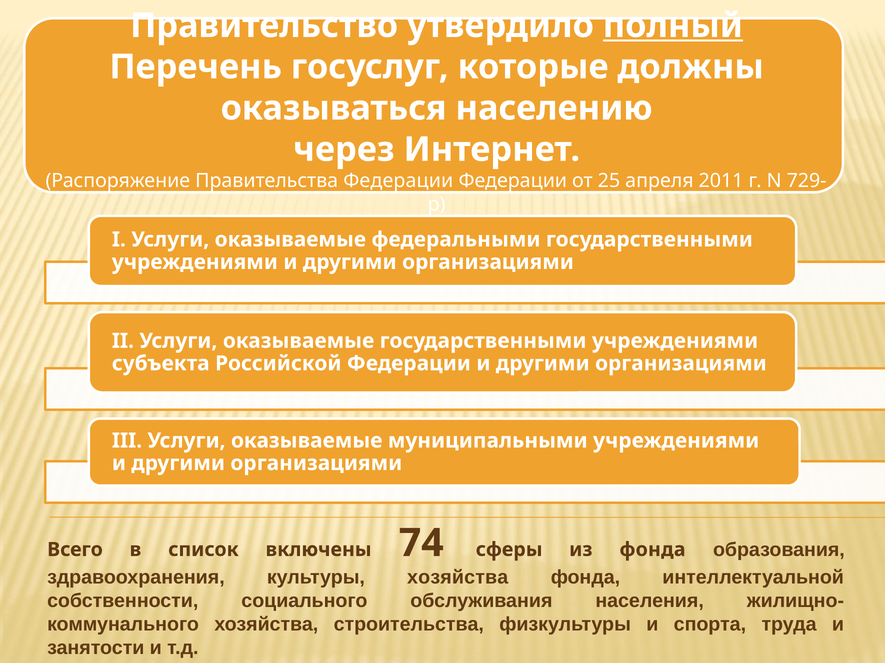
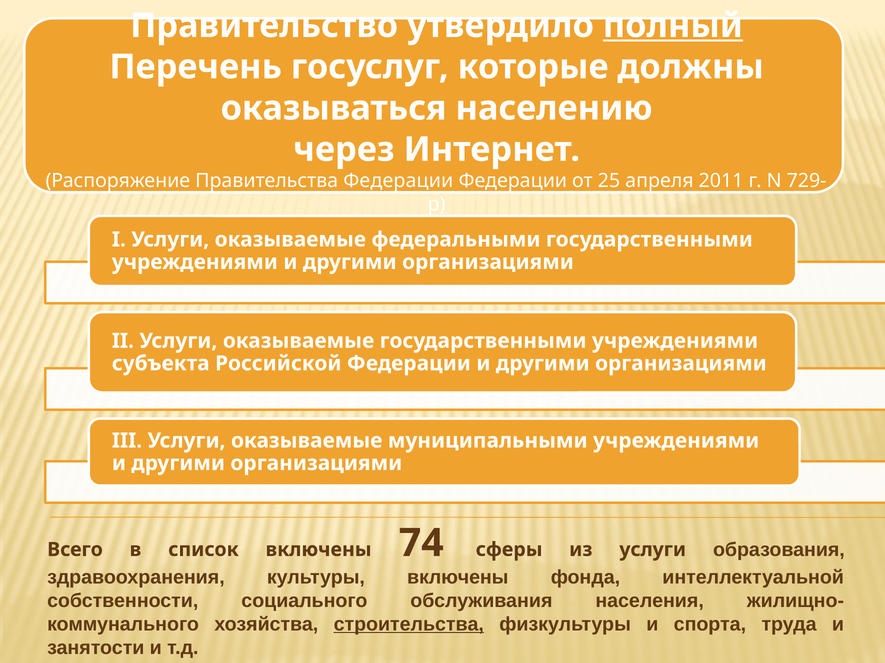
из фонда: фонда -> услуги
культуры хозяйства: хозяйства -> включены
строительства underline: none -> present
